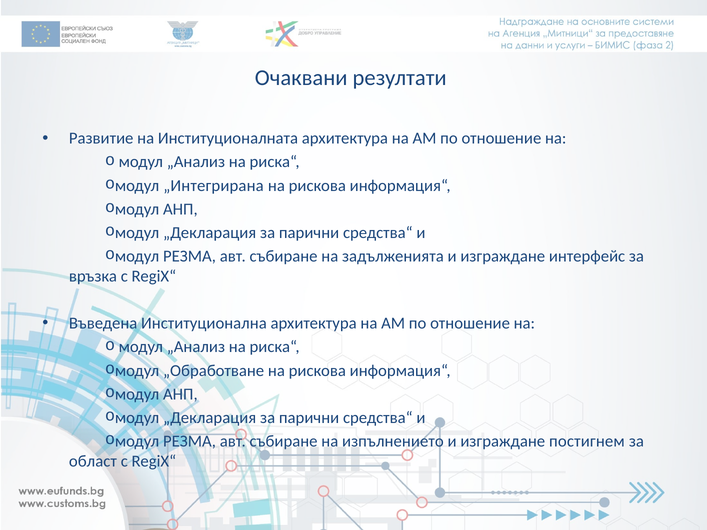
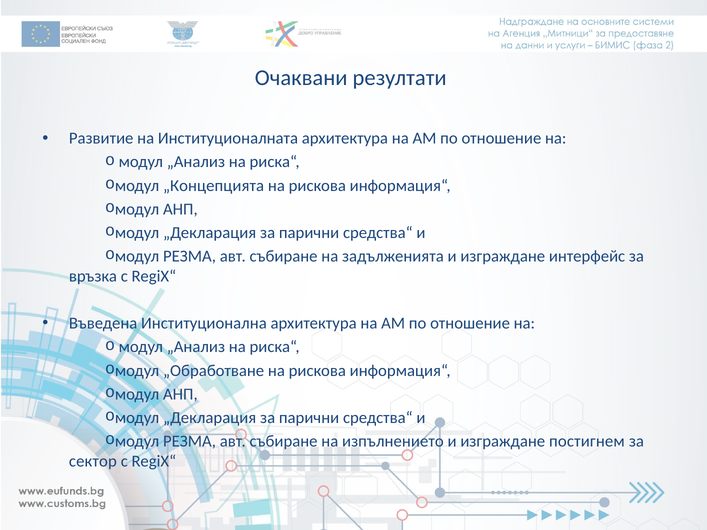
„Интегрирана: „Интегрирана -> „Концепцията
област: област -> сектор
